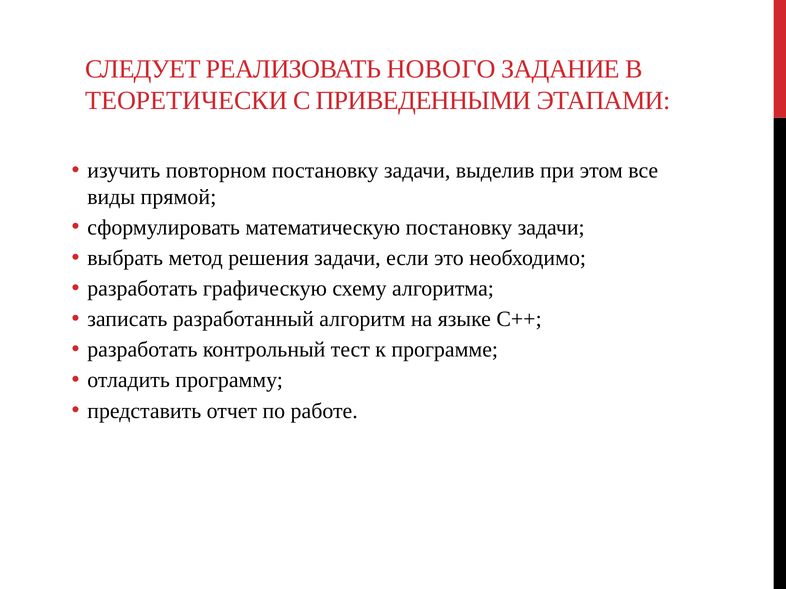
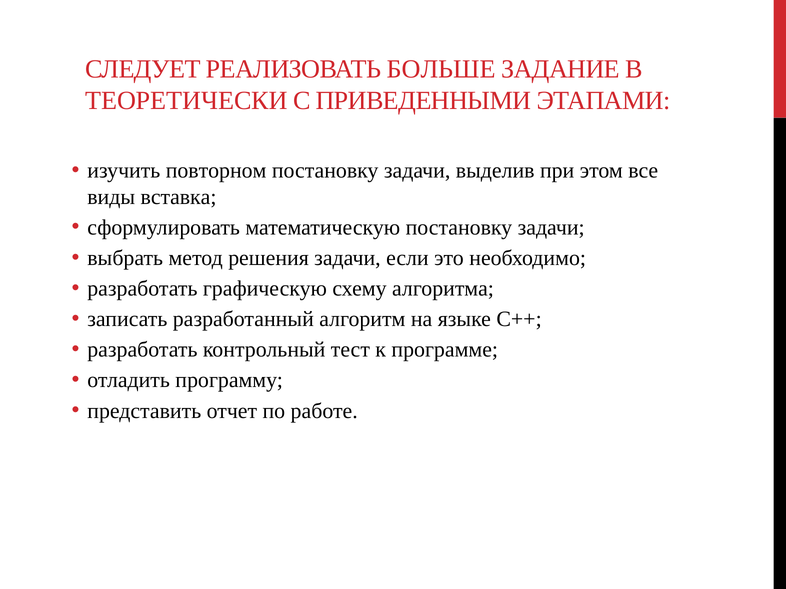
НОВОГО: НОВОГО -> БОЛЬШЕ
прямой: прямой -> вставка
